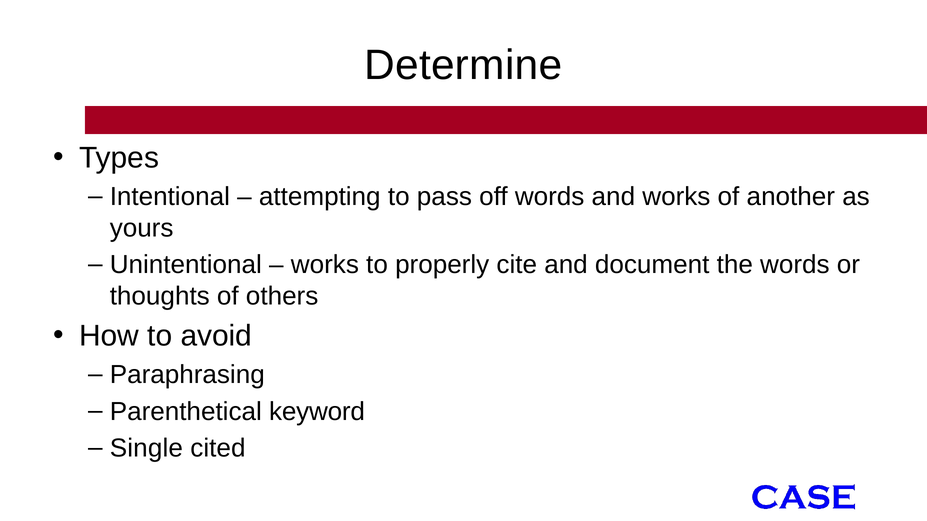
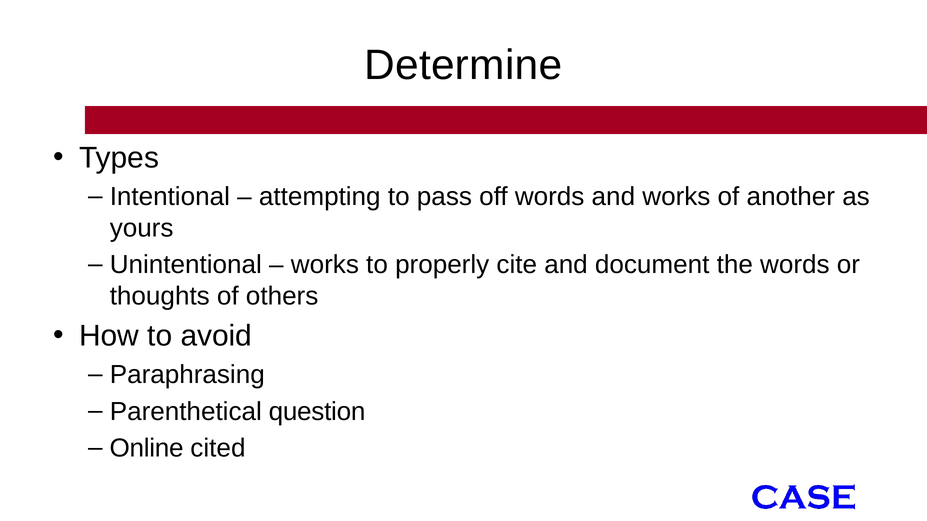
keyword: keyword -> question
Single: Single -> Online
